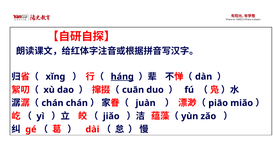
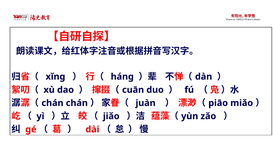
háng underline: present -> none
